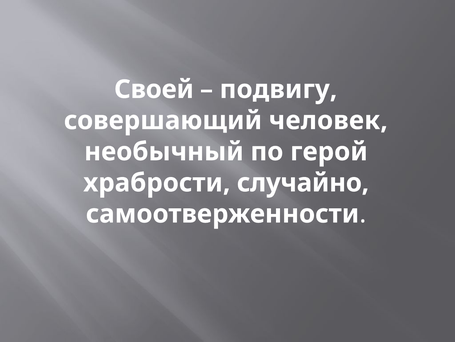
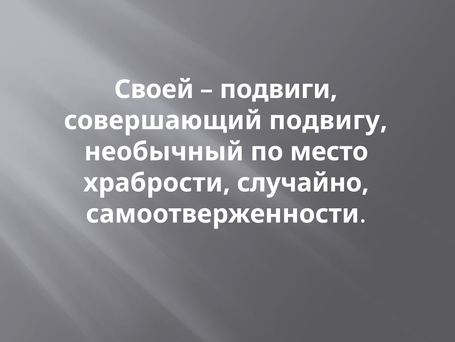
подвигу: подвигу -> подвиги
человек: человек -> подвигу
герой: герой -> место
